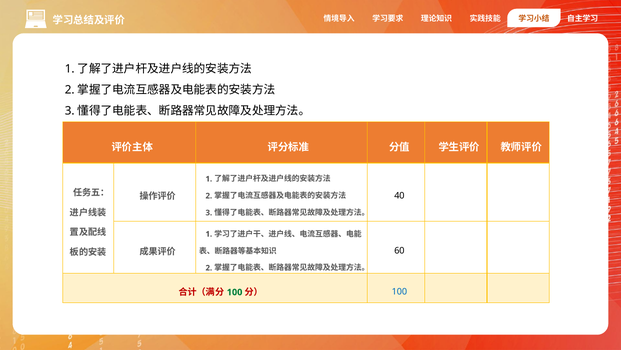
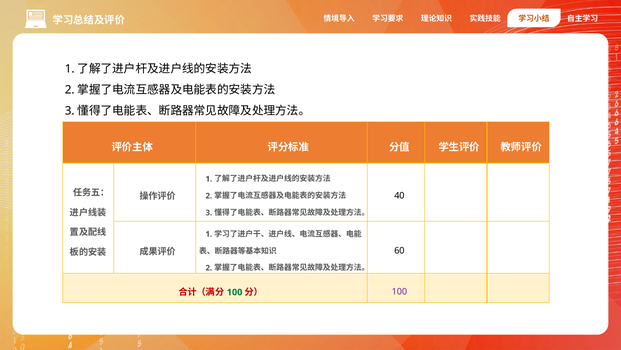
100 at (399, 291) colour: blue -> purple
